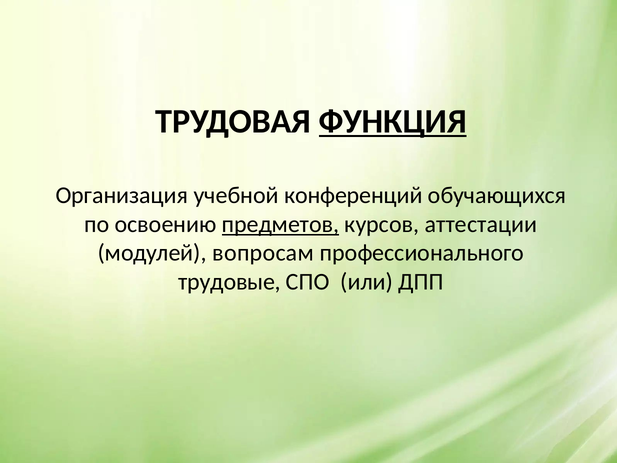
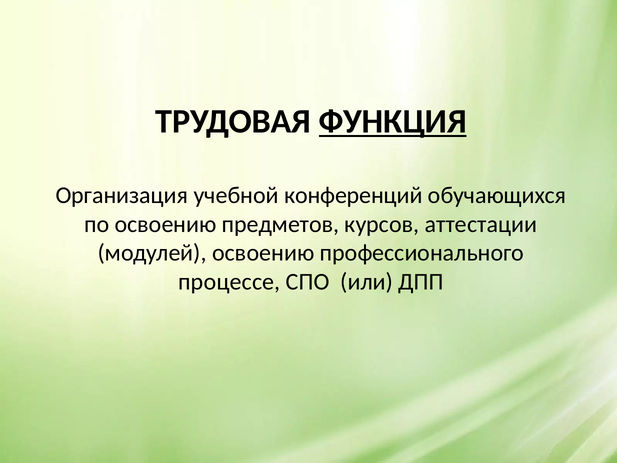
предметов underline: present -> none
модулей вопросам: вопросам -> освоению
трудовые: трудовые -> процессе
